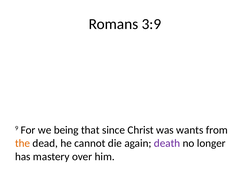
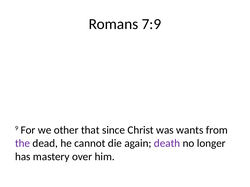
3:9: 3:9 -> 7:9
being: being -> other
the colour: orange -> purple
